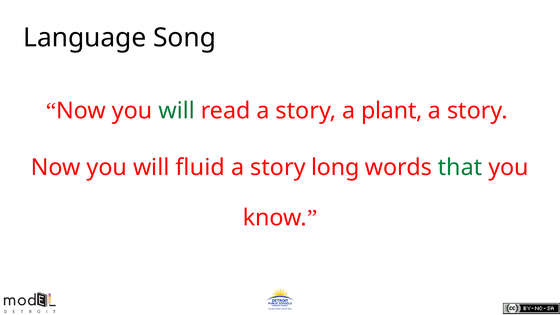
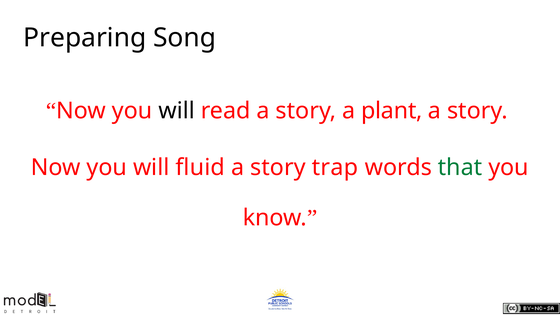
Language: Language -> Preparing
will at (177, 111) colour: green -> black
long: long -> trap
